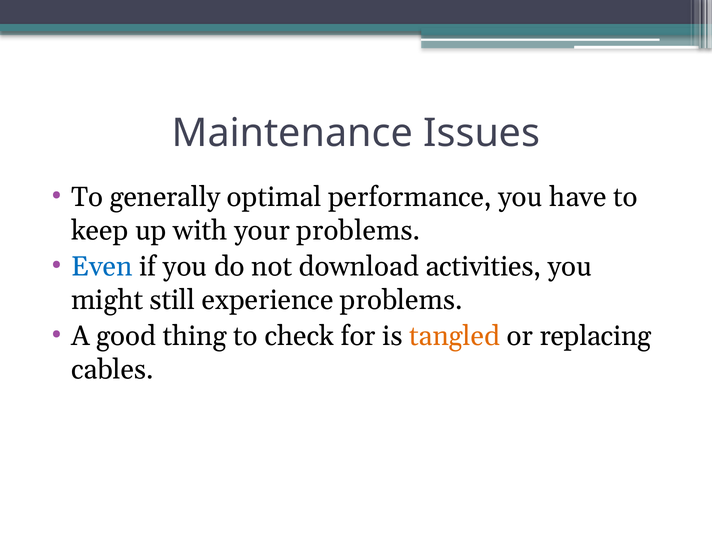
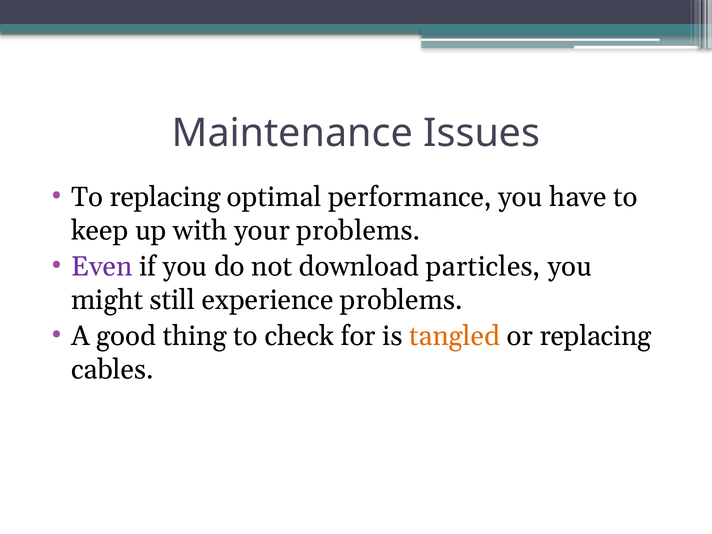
To generally: generally -> replacing
Even colour: blue -> purple
activities: activities -> particles
